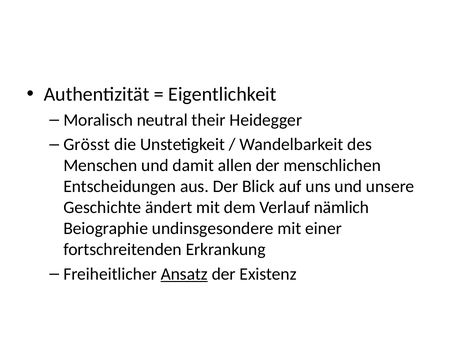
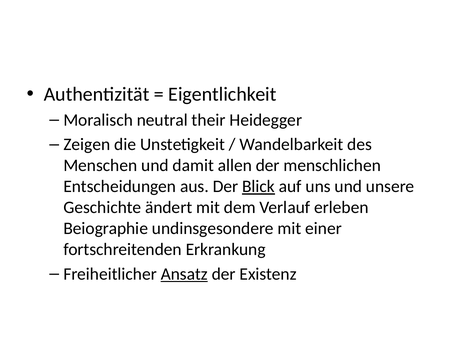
Grösst: Grösst -> Zeigen
Blick underline: none -> present
nämlich: nämlich -> erleben
